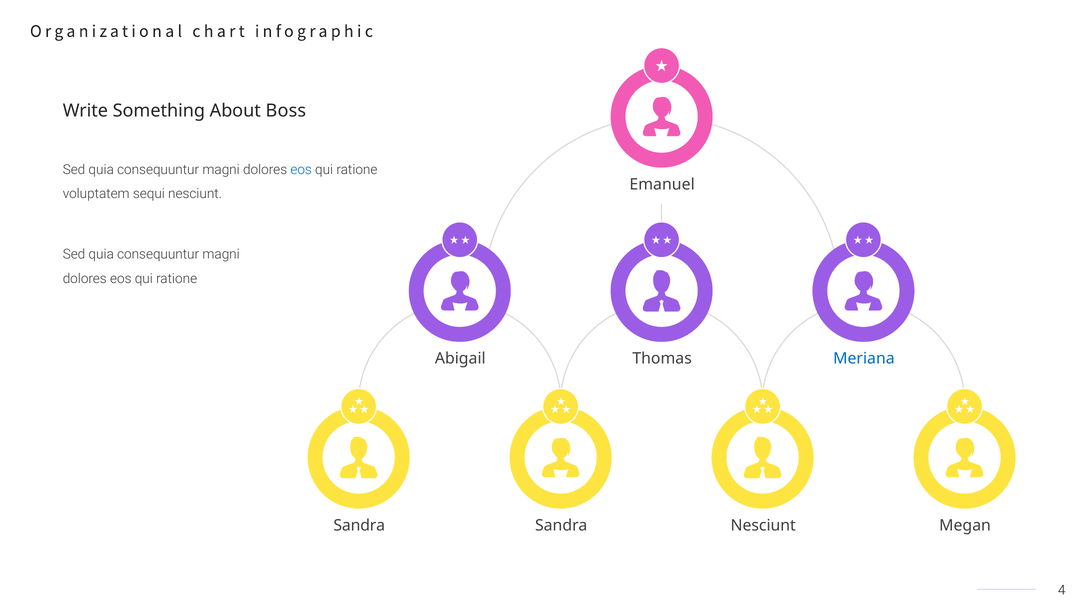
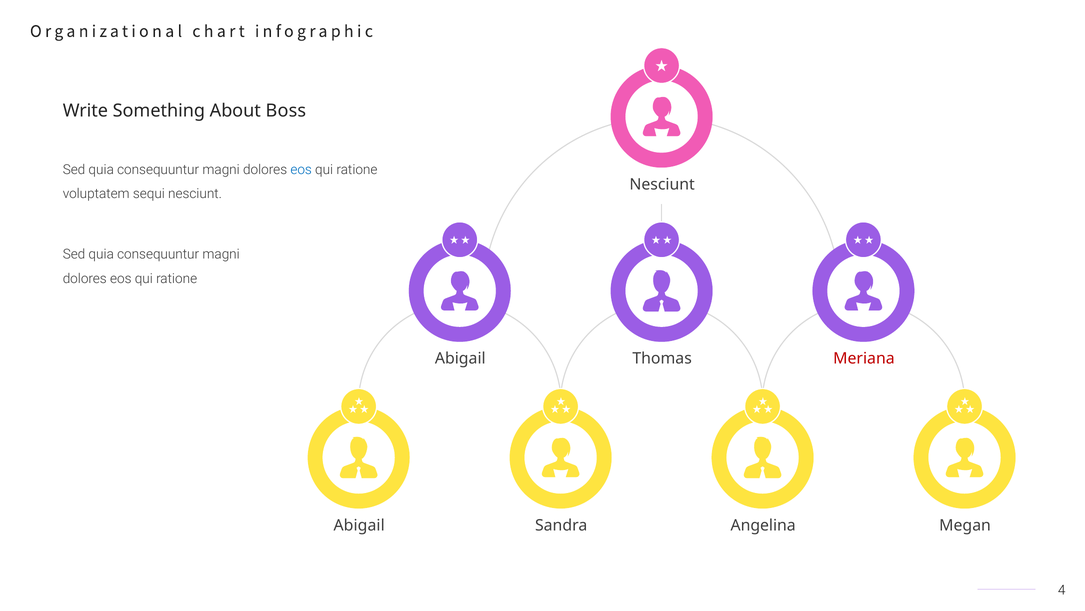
Emanuel at (662, 184): Emanuel -> Nesciunt
Meriana colour: blue -> red
Sandra at (359, 525): Sandra -> Abigail
Sandra Nesciunt: Nesciunt -> Angelina
